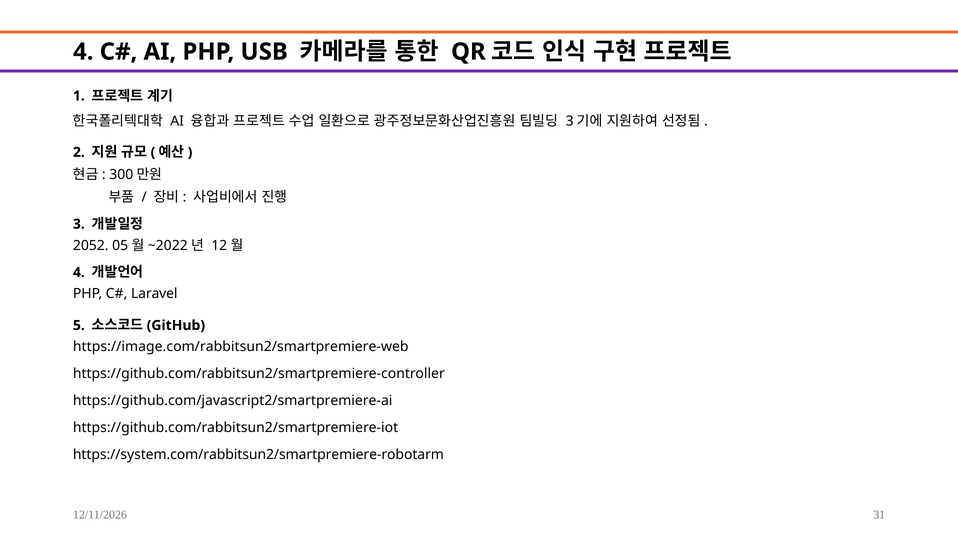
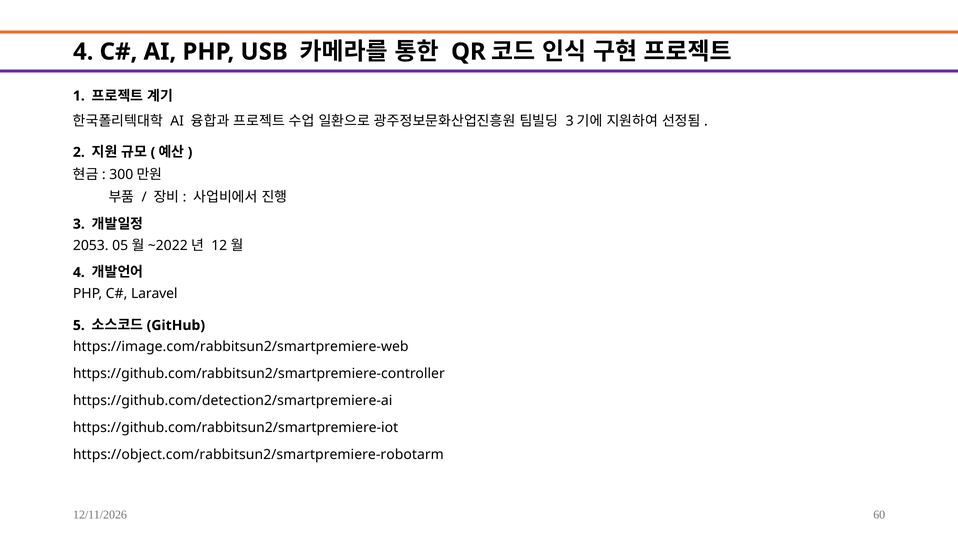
2052: 2052 -> 2053
https://github.com/javascript2/smartpremiere-ai: https://github.com/javascript2/smartpremiere-ai -> https://github.com/detection2/smartpremiere-ai
https://system.com/rabbitsun2/smartpremiere-robotarm: https://system.com/rabbitsun2/smartpremiere-robotarm -> https://object.com/rabbitsun2/smartpremiere-robotarm
31: 31 -> 60
